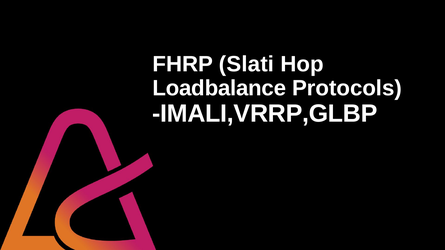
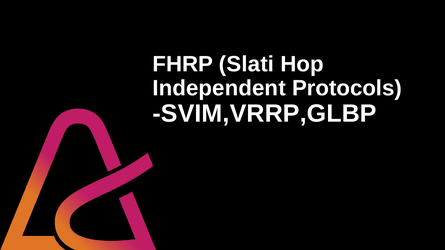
Loadbalance: Loadbalance -> Independent
IMALI,VRRP,GLBP: IMALI,VRRP,GLBP -> SVIM,VRRP,GLBP
